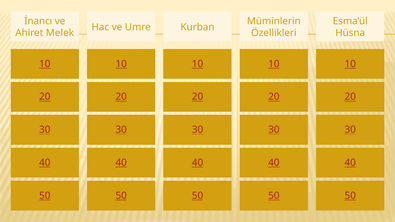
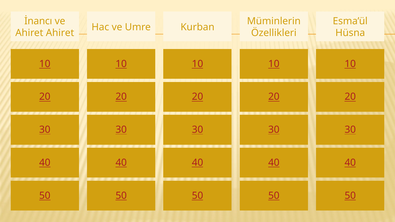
Ahiret Melek: Melek -> Ahiret
